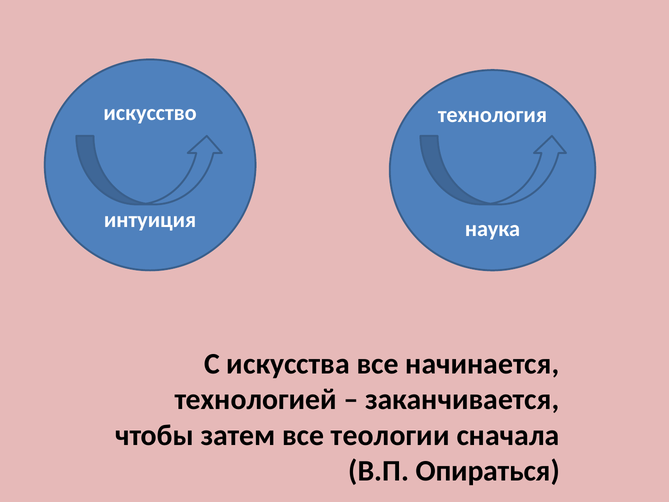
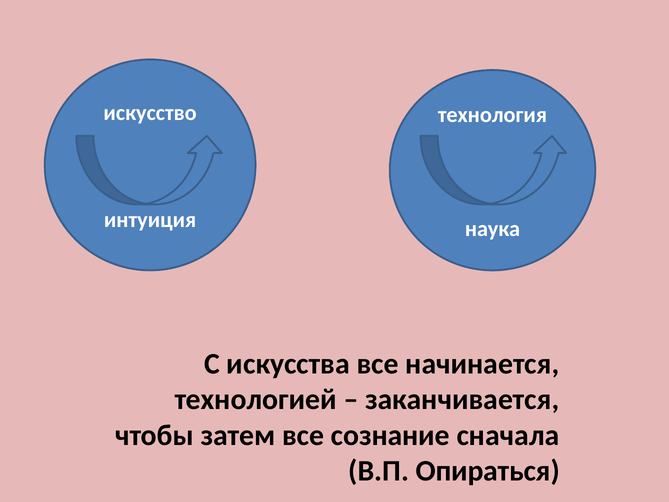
теологии: теологии -> сознание
